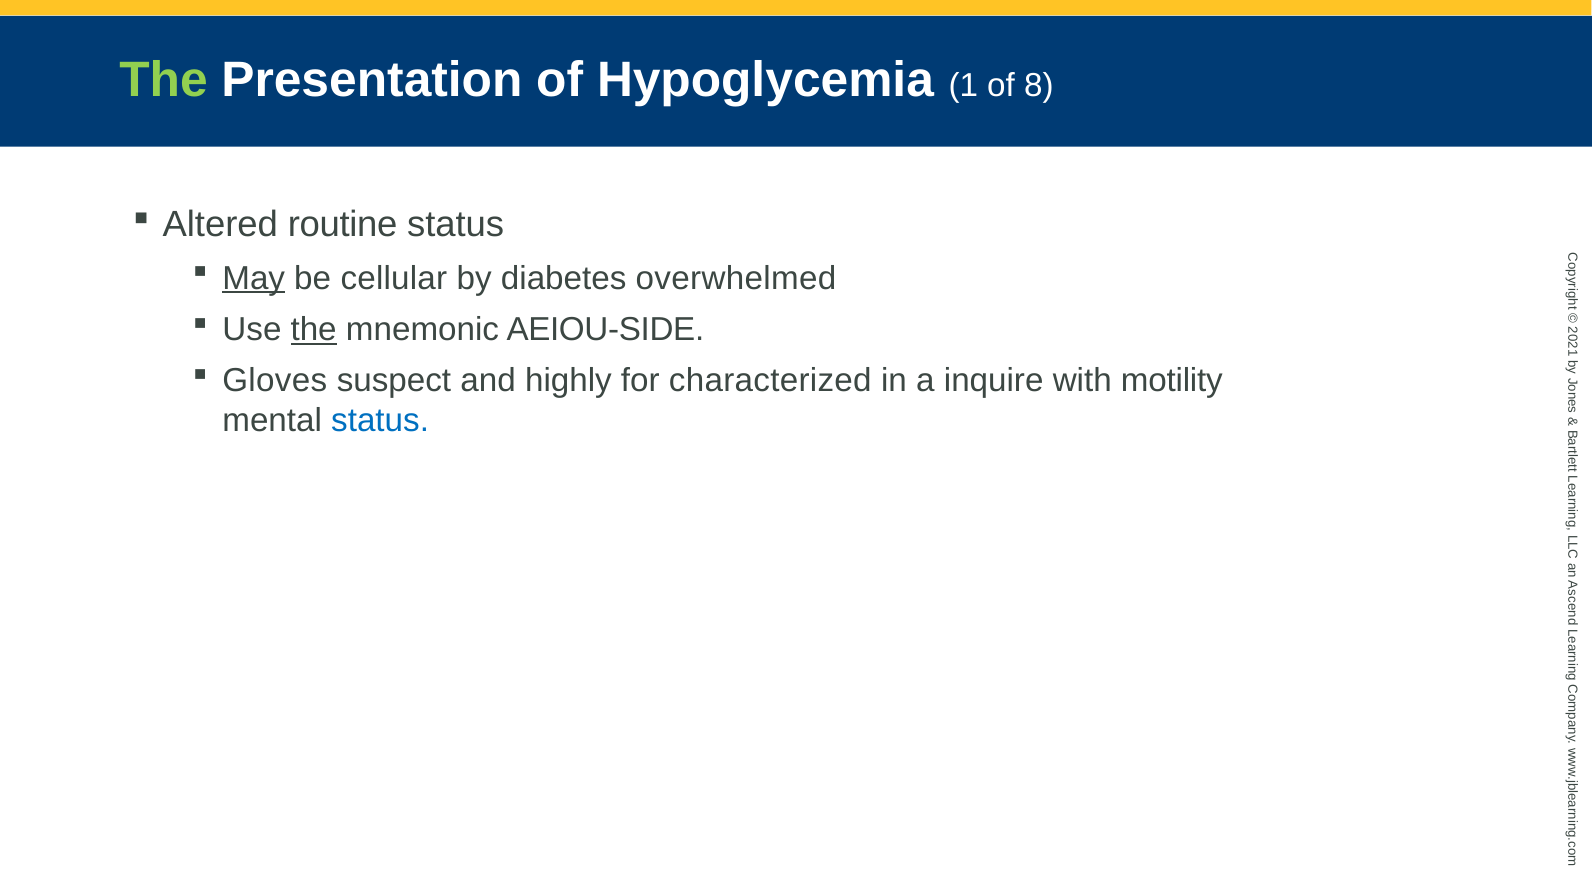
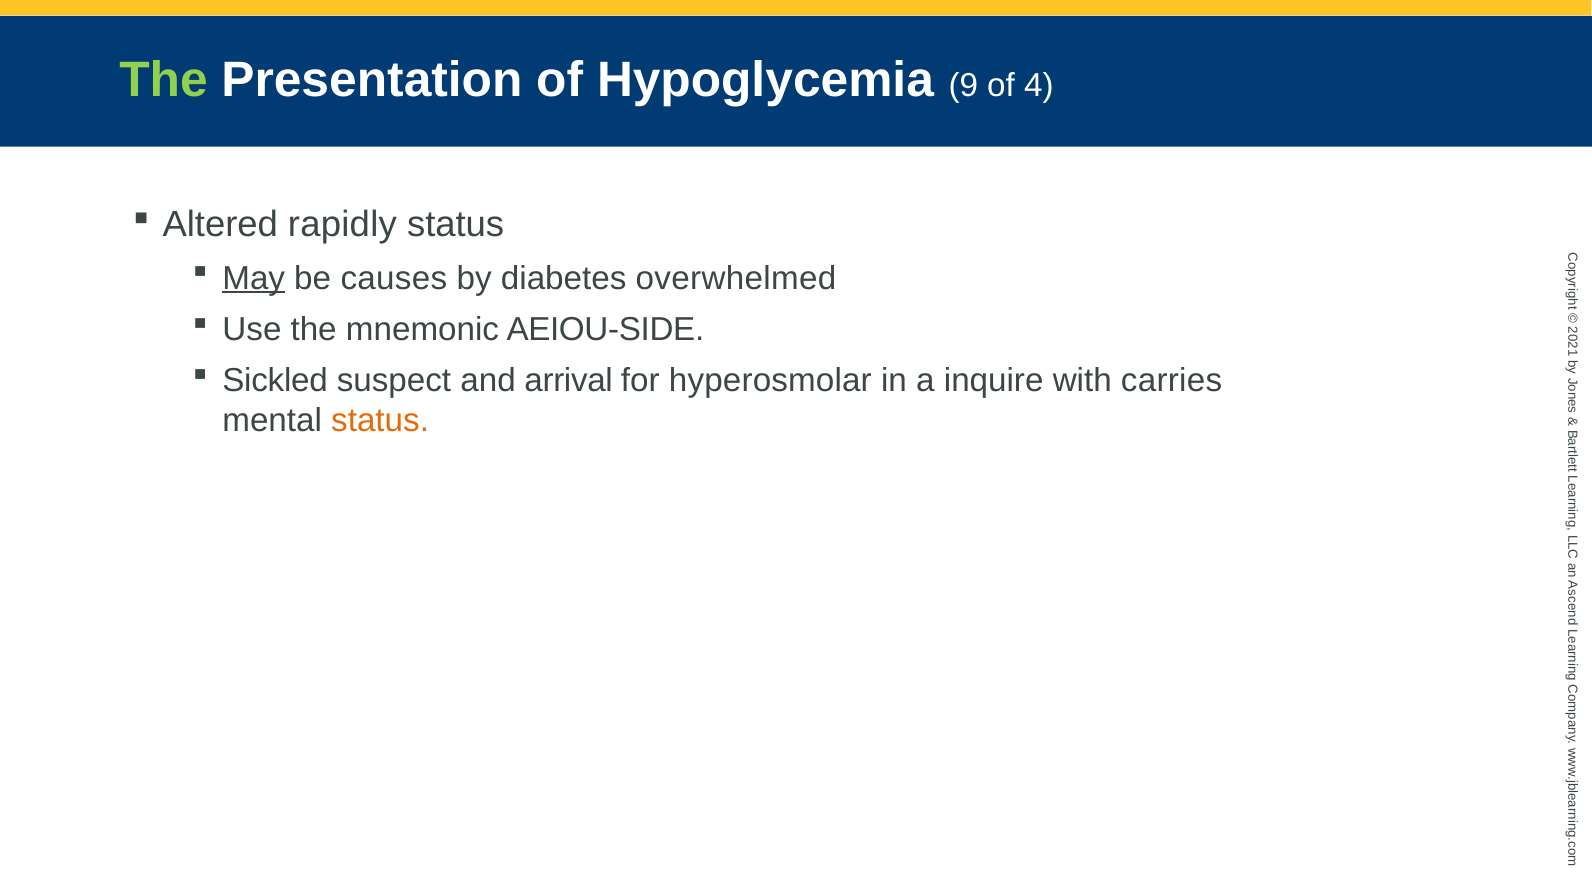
Hypoglycemia 1: 1 -> 9
8: 8 -> 4
routine: routine -> rapidly
cellular: cellular -> causes
the at (314, 330) underline: present -> none
Gloves: Gloves -> Sickled
highly: highly -> arrival
characterized: characterized -> hyperosmolar
motility: motility -> carries
status at (380, 421) colour: blue -> orange
